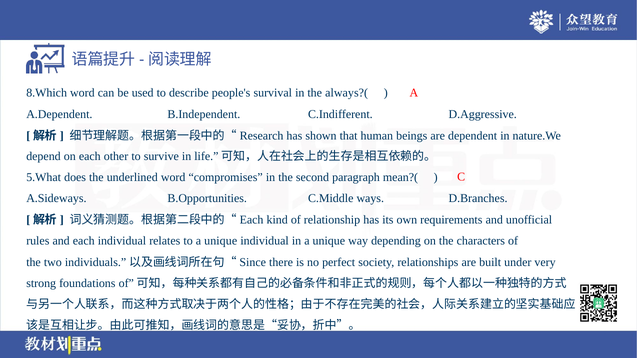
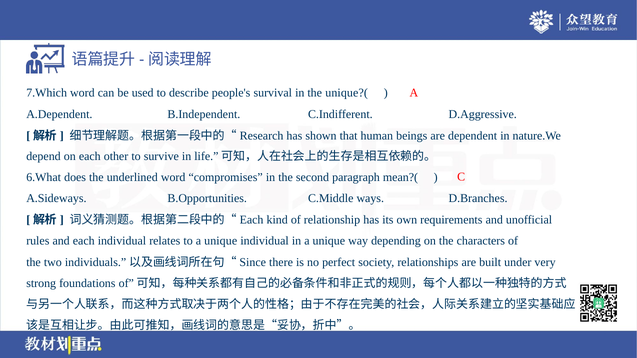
8.Which: 8.Which -> 7.Which
always?(: always?( -> unique?(
5.What: 5.What -> 6.What
